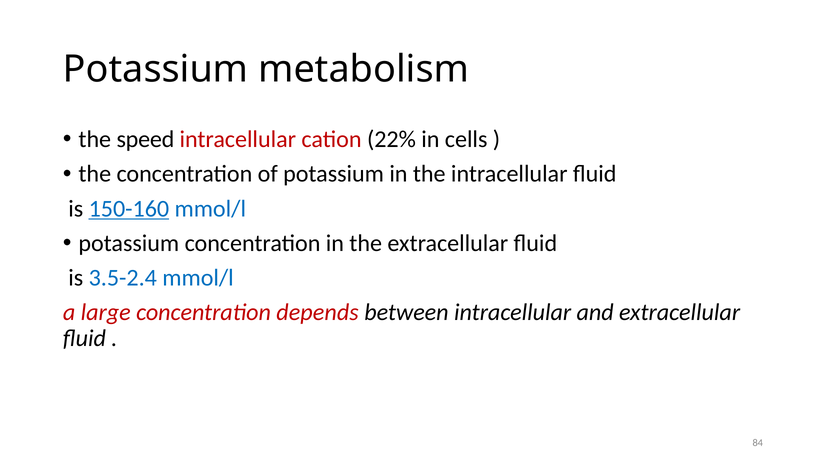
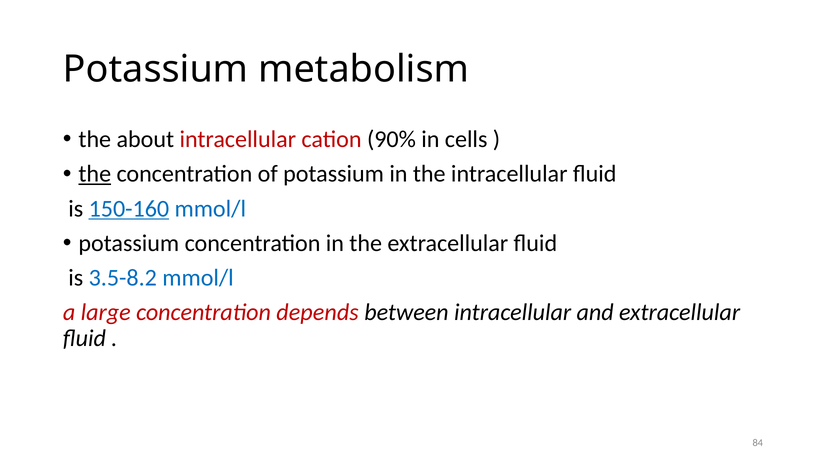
speed: speed -> about
22%: 22% -> 90%
the at (95, 174) underline: none -> present
3.5-2.4: 3.5-2.4 -> 3.5-8.2
